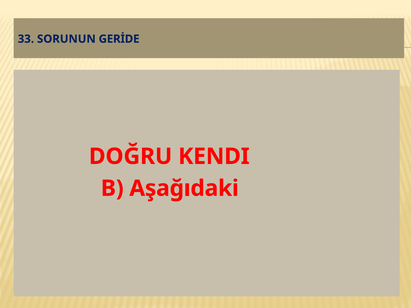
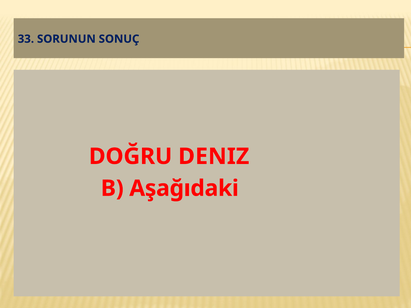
GERİDE: GERİDE -> SONUÇ
KENDI: KENDI -> DENIZ
